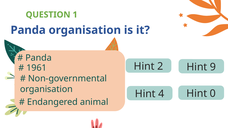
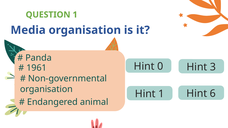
Panda at (28, 30): Panda -> Media
2: 2 -> 0
9: 9 -> 3
Hint 4: 4 -> 1
0: 0 -> 6
